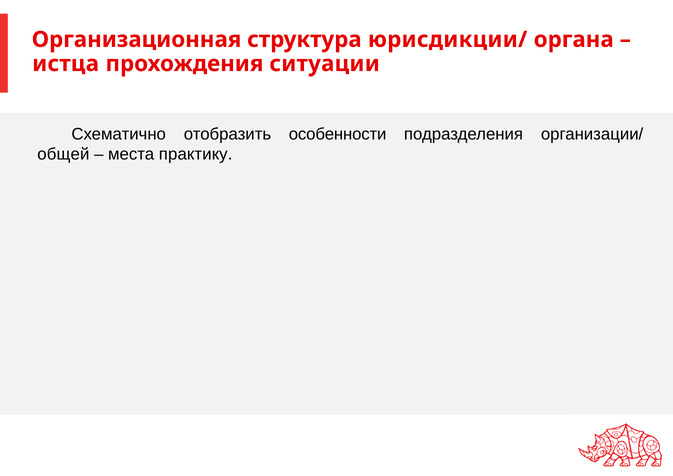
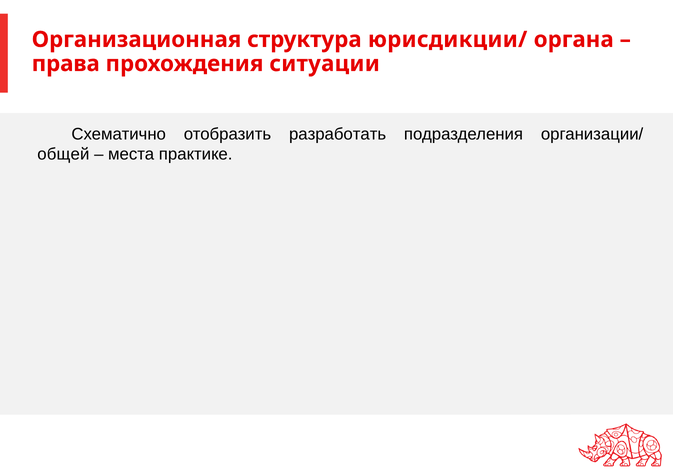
истца: истца -> права
особенности: особенности -> разработать
практику: практику -> практике
